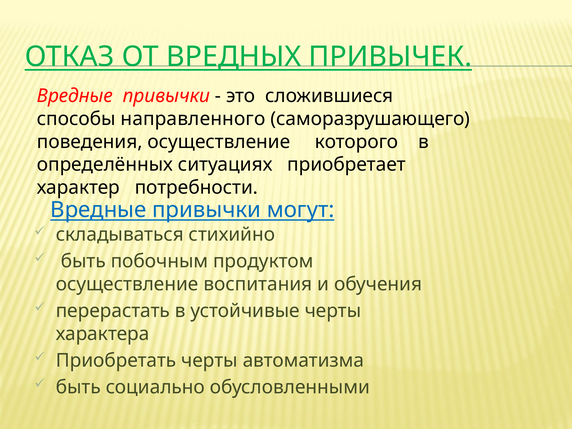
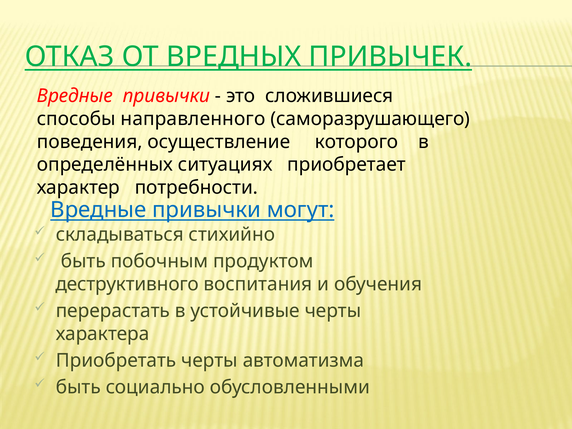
осуществление at (127, 284): осуществление -> деструктивного
